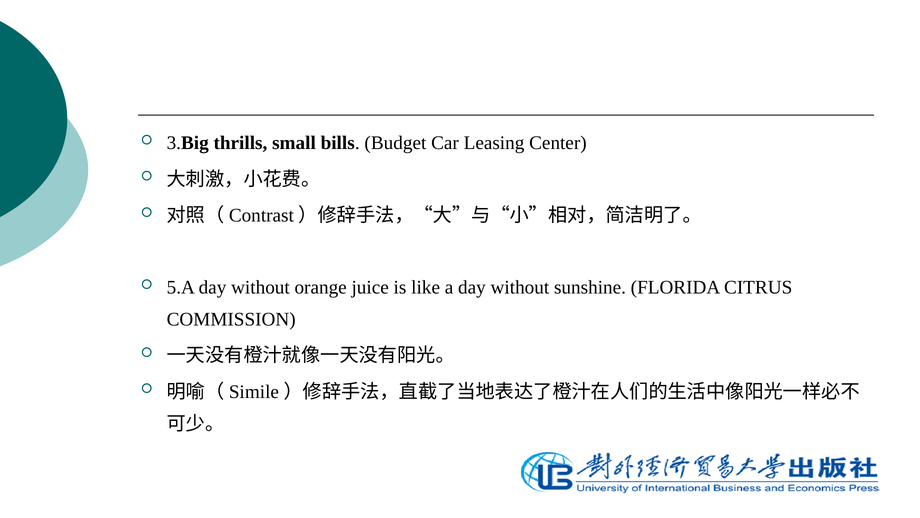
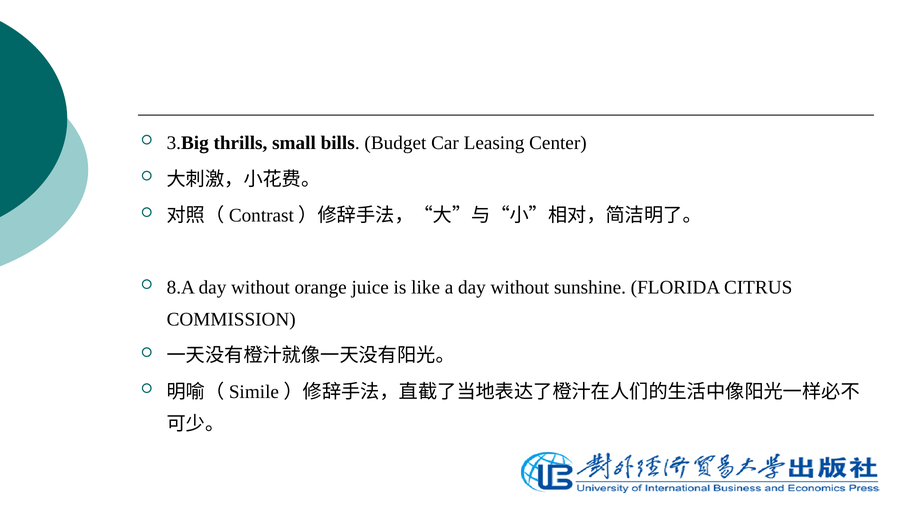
5.A: 5.A -> 8.A
